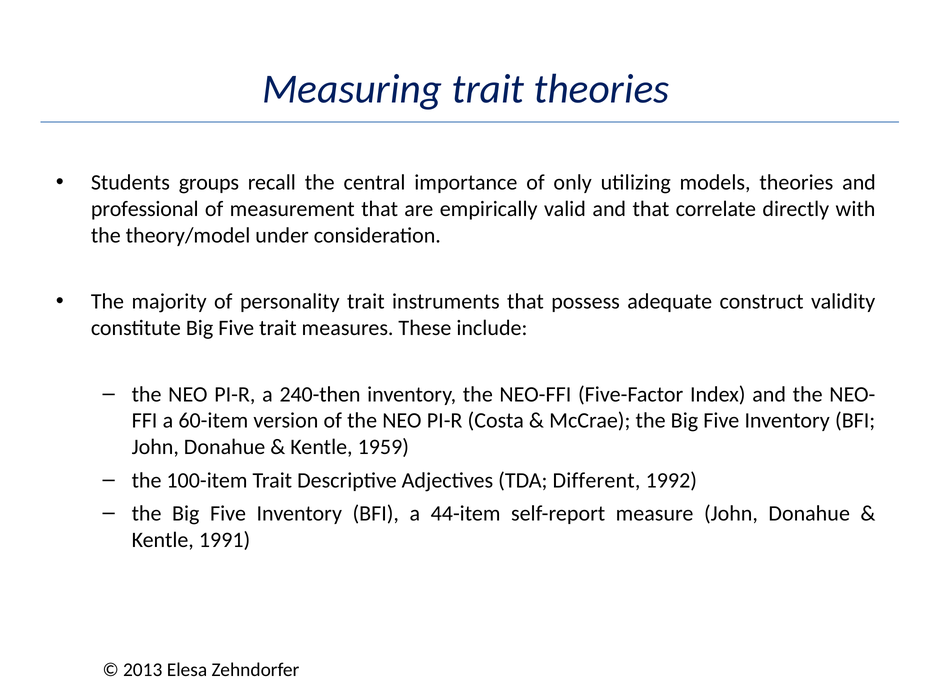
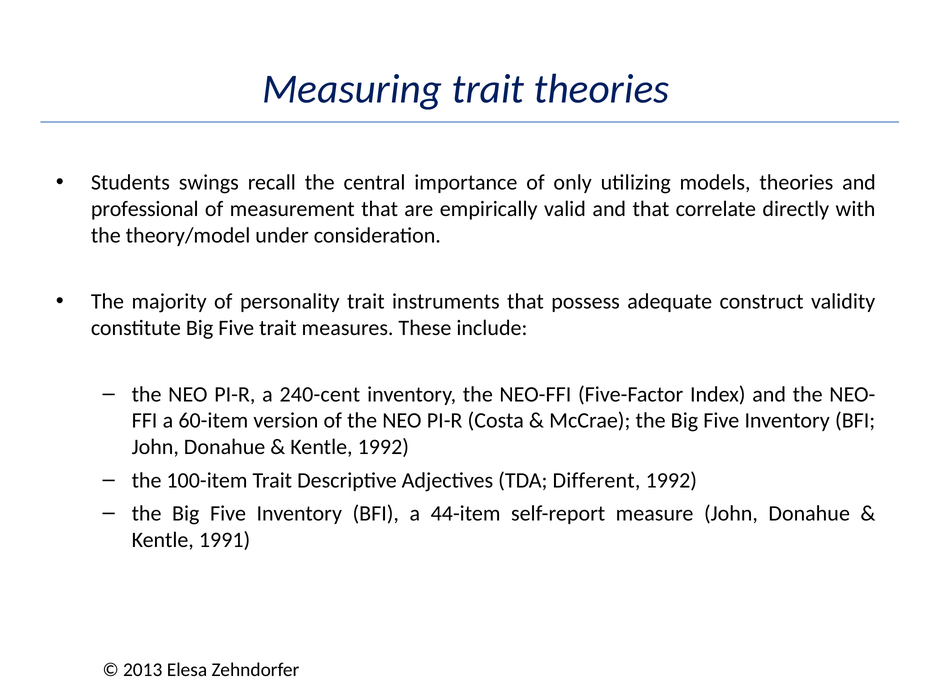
groups: groups -> swings
240-then: 240-then -> 240-cent
Kentle 1959: 1959 -> 1992
